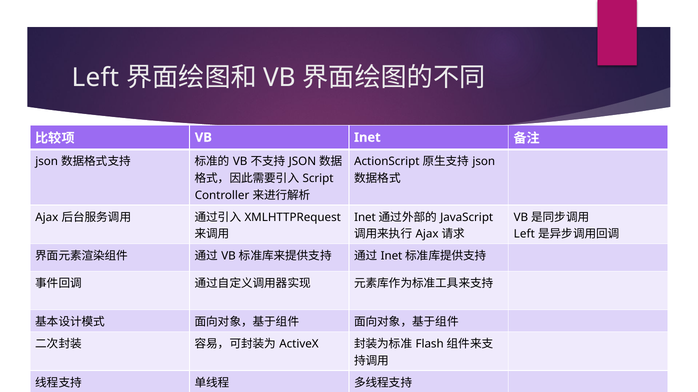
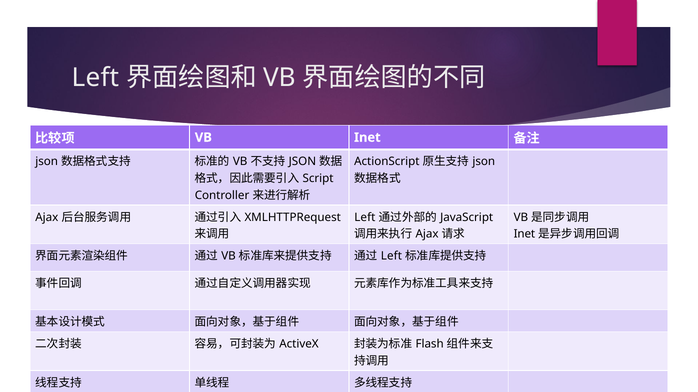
Inet at (365, 218): Inet -> Left
Left at (524, 234): Left -> Inet
Inet at (392, 257): Inet -> Left
